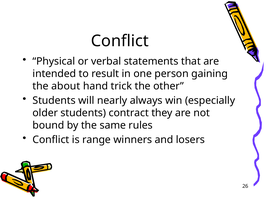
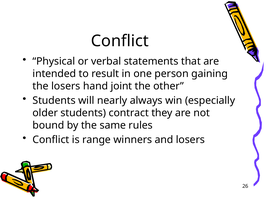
the about: about -> losers
trick: trick -> joint
